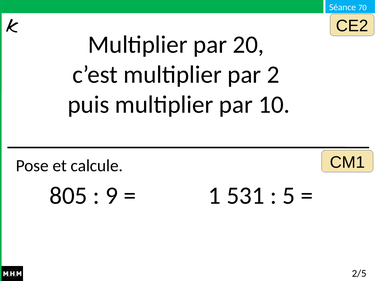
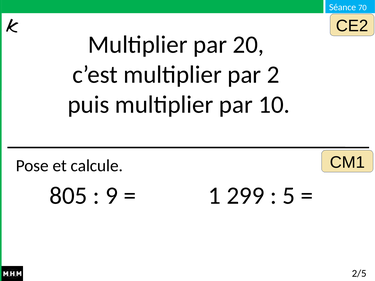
531: 531 -> 299
